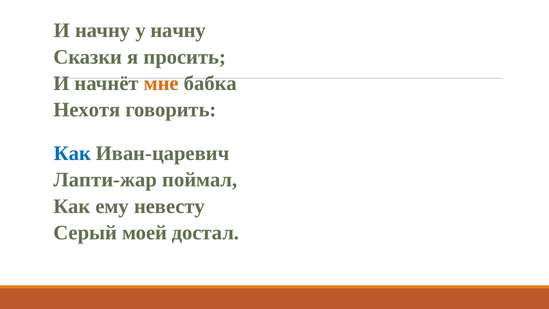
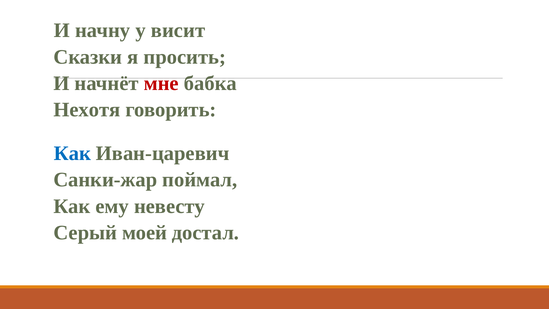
у начну: начну -> висит
мне colour: orange -> red
Лапти-жар: Лапти-жар -> Санки-жар
